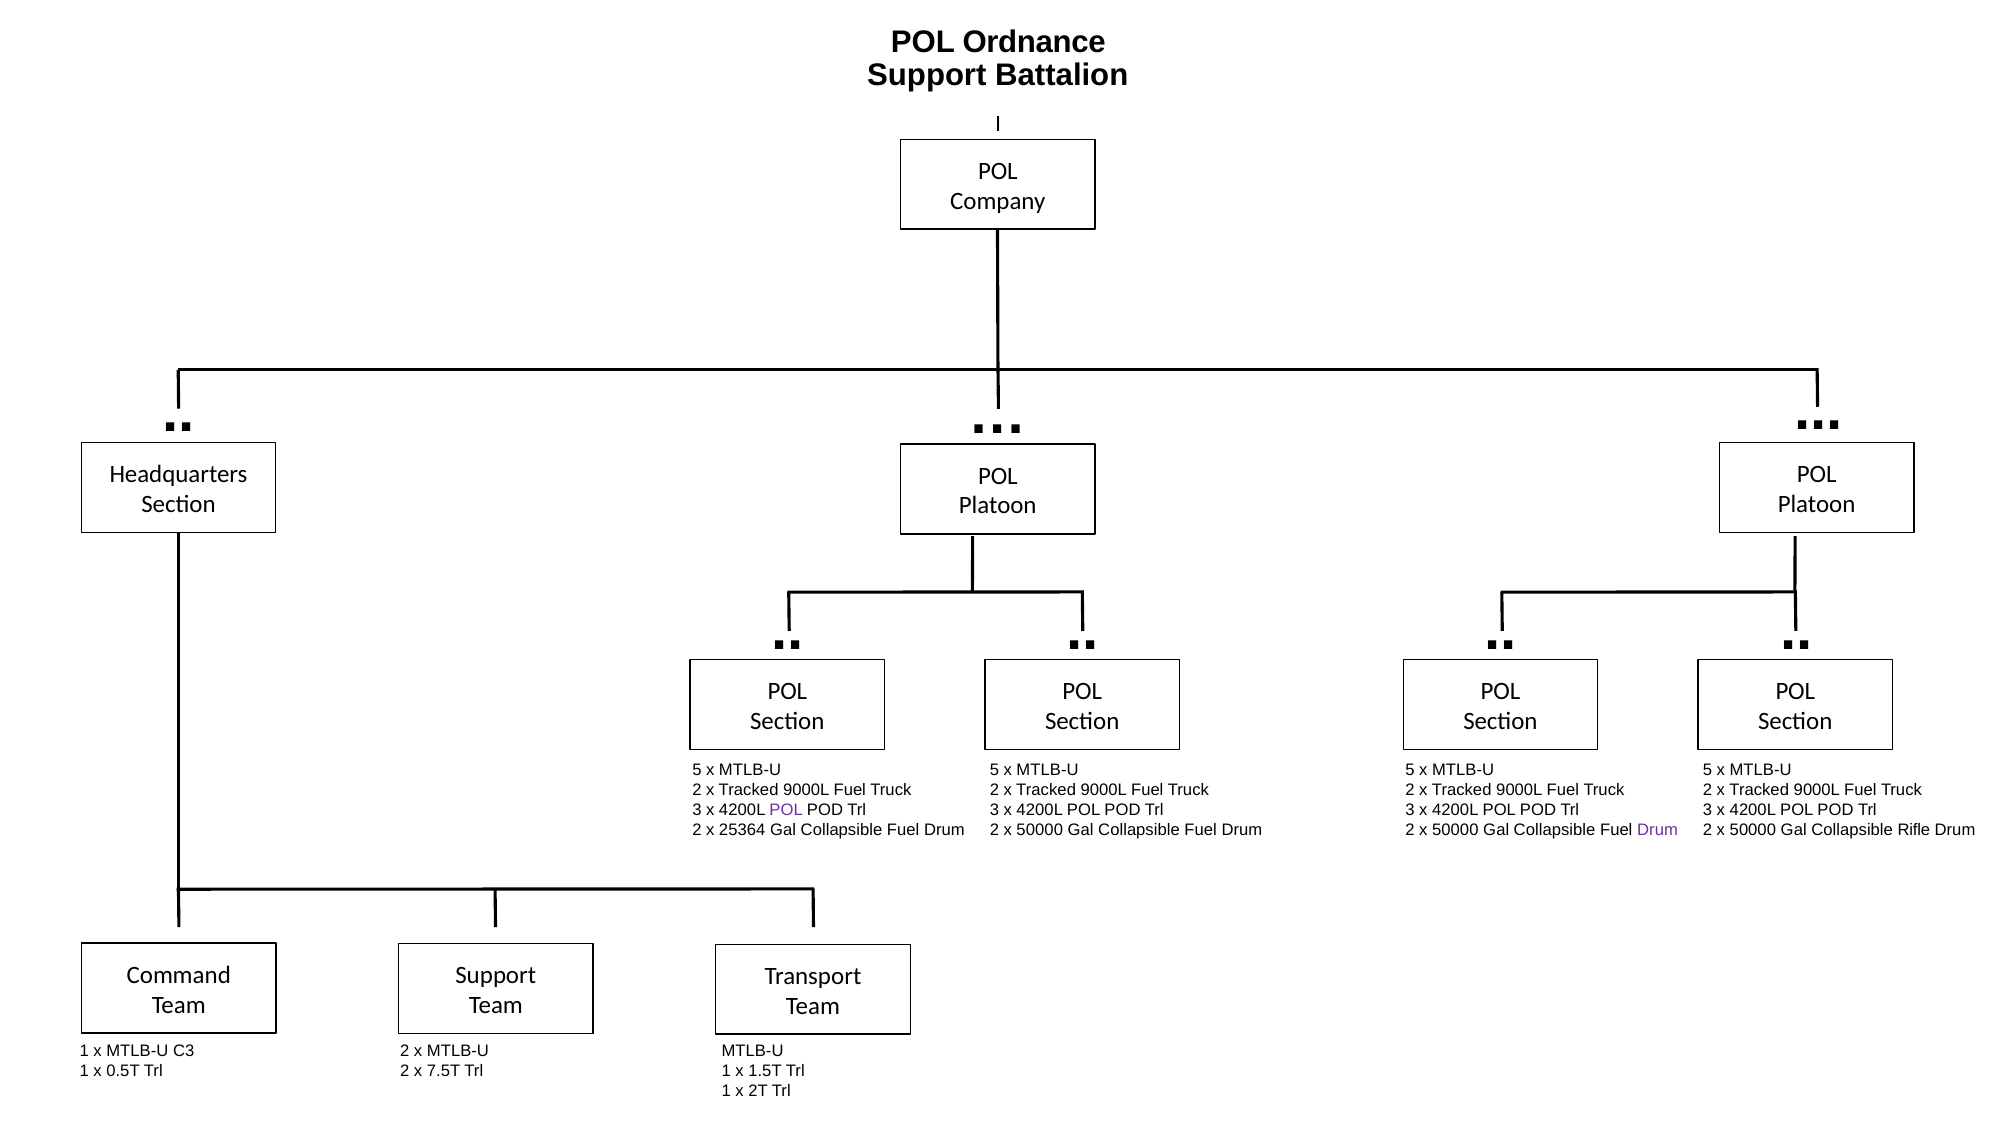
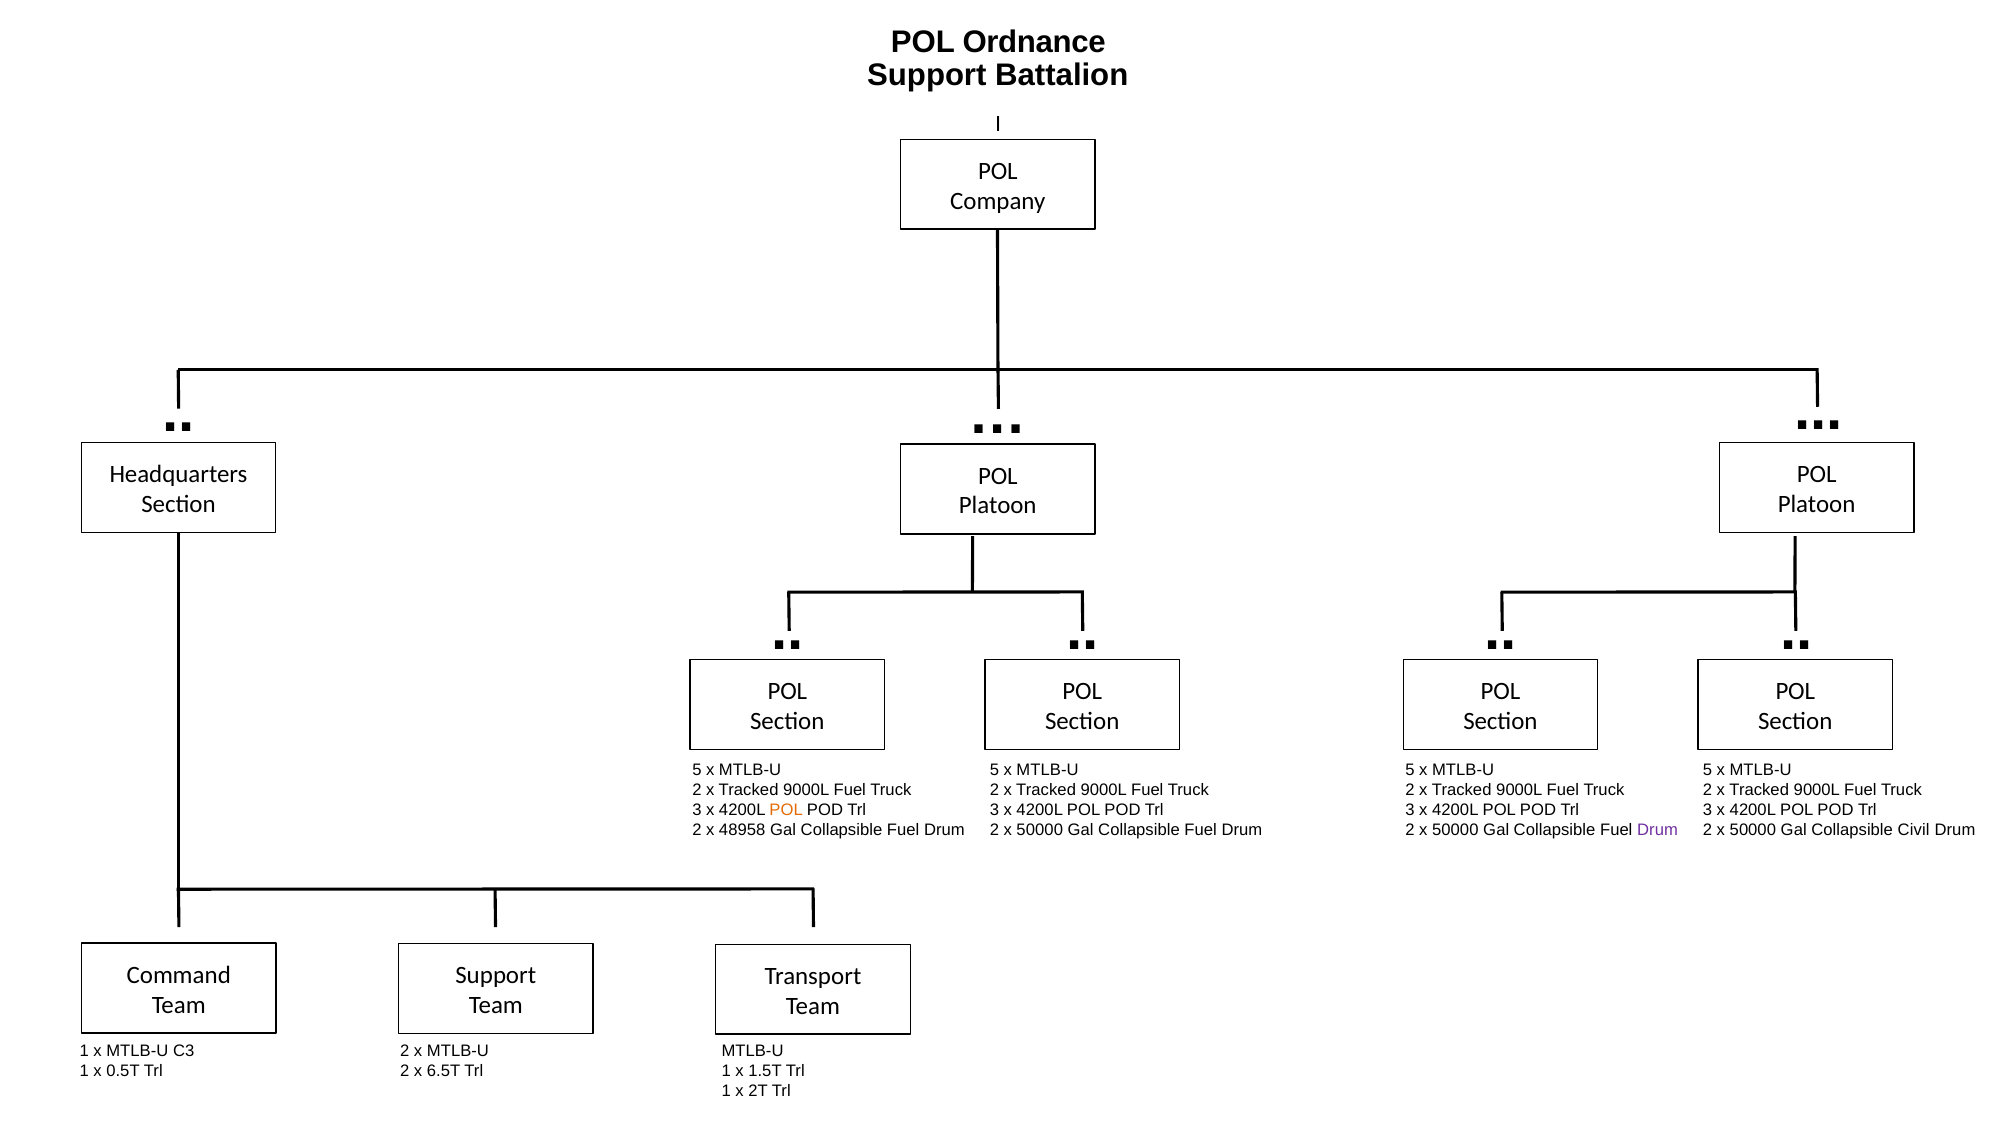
POL at (786, 809) colour: purple -> orange
25364: 25364 -> 48958
Rifle: Rifle -> Civil
7.5T: 7.5T -> 6.5T
